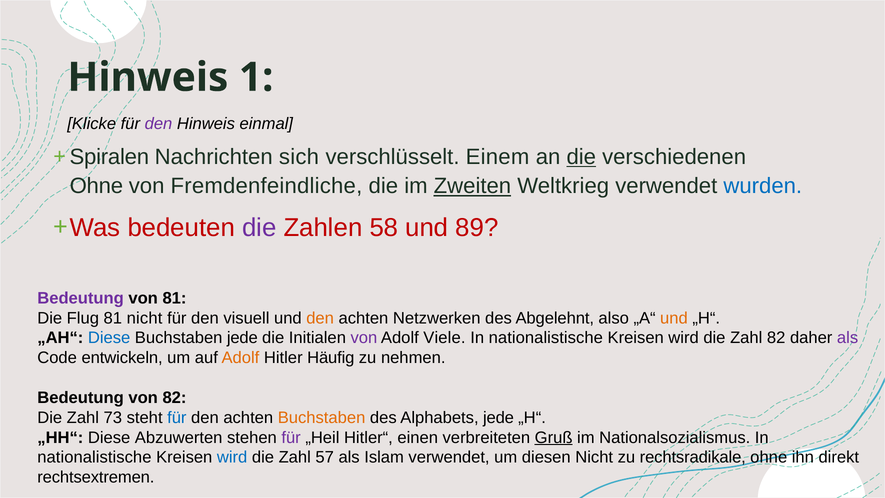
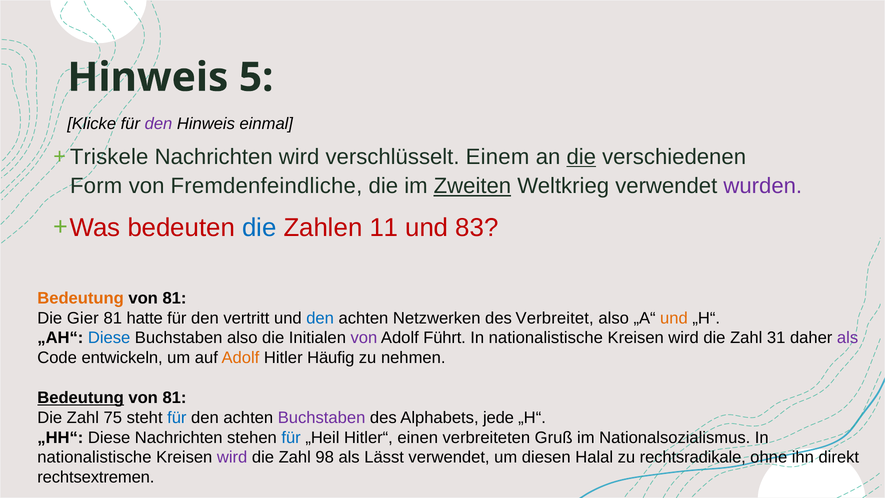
1: 1 -> 5
Spiralen: Spiralen -> Triskele
Nachrichten sich: sich -> wird
Ohne at (96, 186): Ohne -> Form
wurden colour: blue -> purple
die at (259, 227) colour: purple -> blue
58: 58 -> 11
89: 89 -> 83
Bedeutung at (81, 298) colour: purple -> orange
Flug: Flug -> Gier
81 nicht: nicht -> hatte
visuell: visuell -> vertritt
den at (320, 318) colour: orange -> blue
Abgelehnt: Abgelehnt -> Verbreitet
Buchstaben jede: jede -> also
Viele: Viele -> Führt
Zahl 82: 82 -> 31
Bedeutung at (81, 398) underline: none -> present
82 at (175, 398): 82 -> 81
73: 73 -> 75
Buchstaben at (322, 417) colour: orange -> purple
Diese Abzuwerten: Abzuwerten -> Nachrichten
für at (291, 437) colour: purple -> blue
Gruß underline: present -> none
wird at (232, 457) colour: blue -> purple
57: 57 -> 98
Islam: Islam -> Lässt
diesen Nicht: Nicht -> Halal
